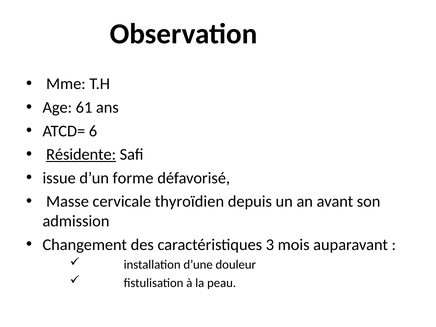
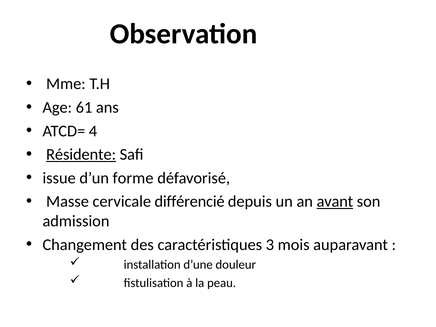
6: 6 -> 4
thyroïdien: thyroïdien -> différencié
avant underline: none -> present
